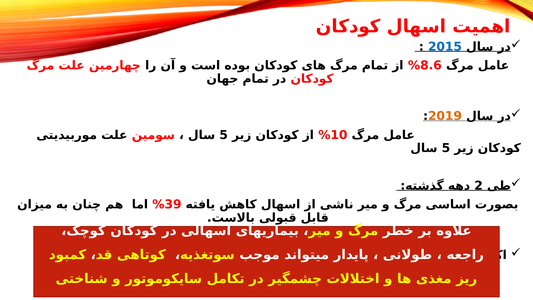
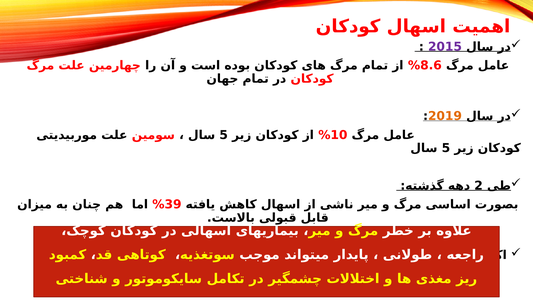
2015 colour: blue -> purple
